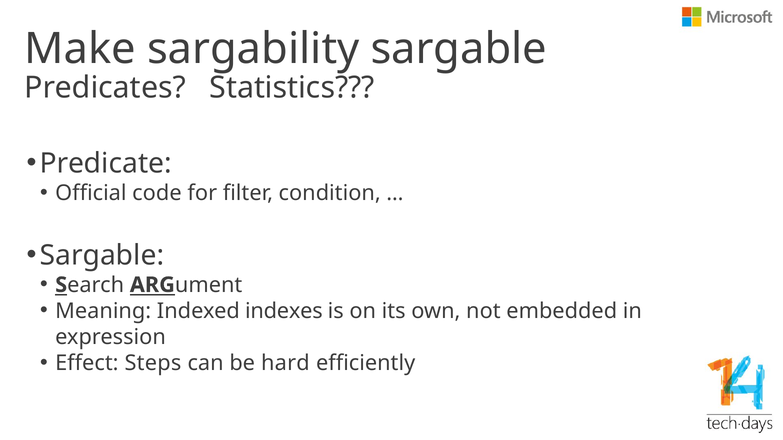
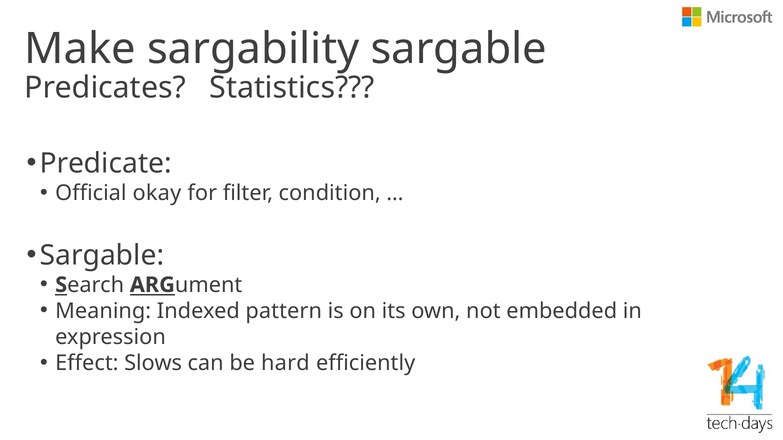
code: code -> okay
indexes: indexes -> pattern
Steps: Steps -> Slows
